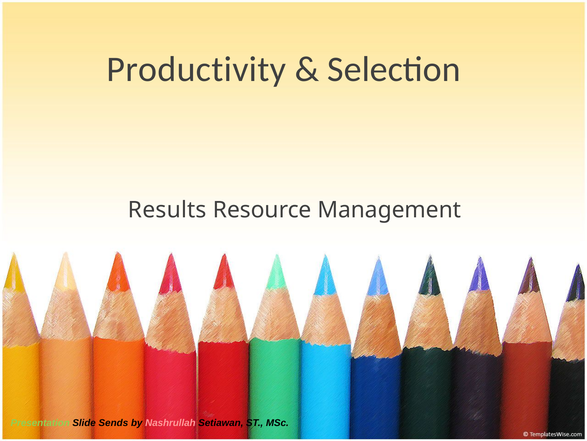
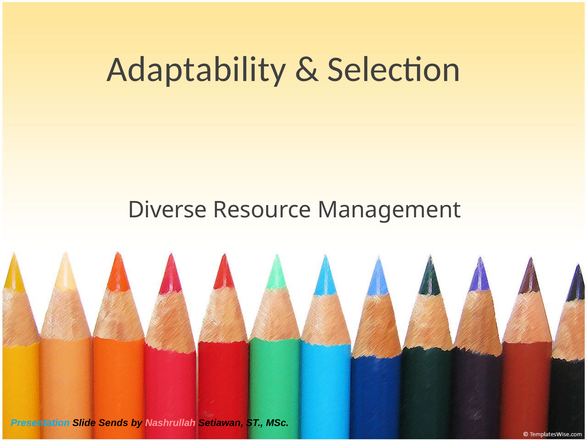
Productivity: Productivity -> Adaptability
Results: Results -> Diverse
Presentation colour: light green -> light blue
